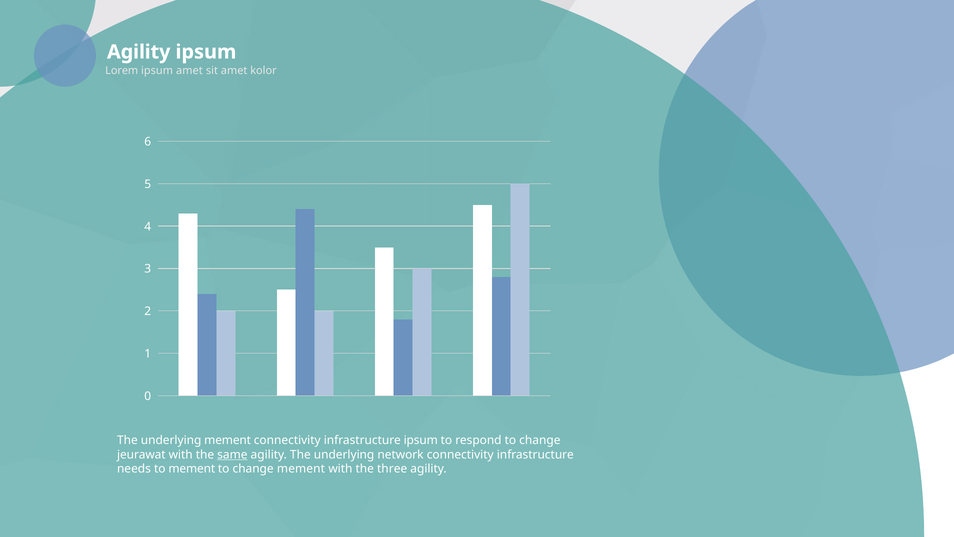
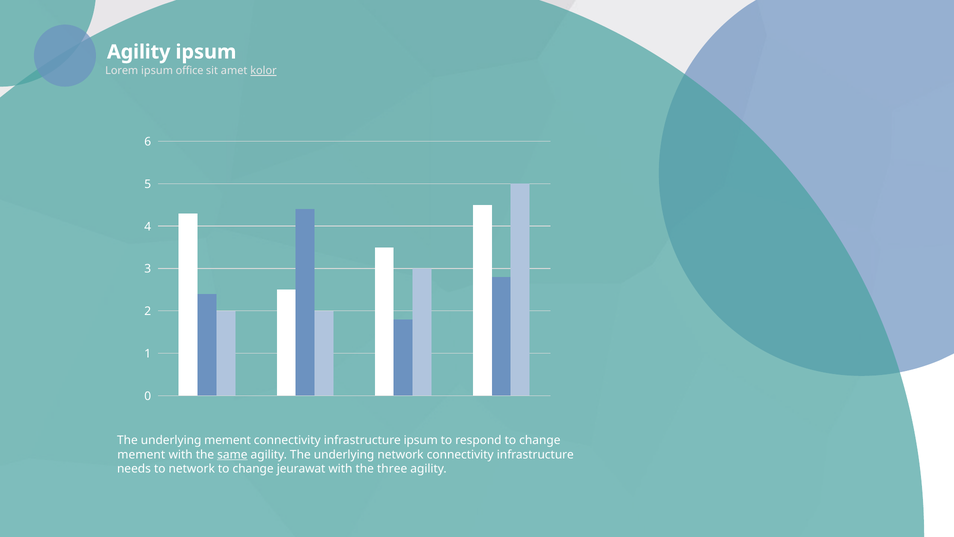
ipsum amet: amet -> office
kolor underline: none -> present
jeurawat at (141, 454): jeurawat -> mement
to mement: mement -> network
change mement: mement -> jeurawat
